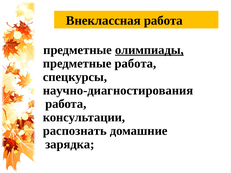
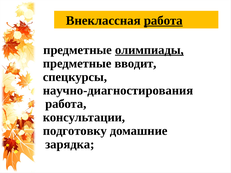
работа at (163, 21) underline: none -> present
предметные работа: работа -> вводит
распознать: распознать -> подготовку
